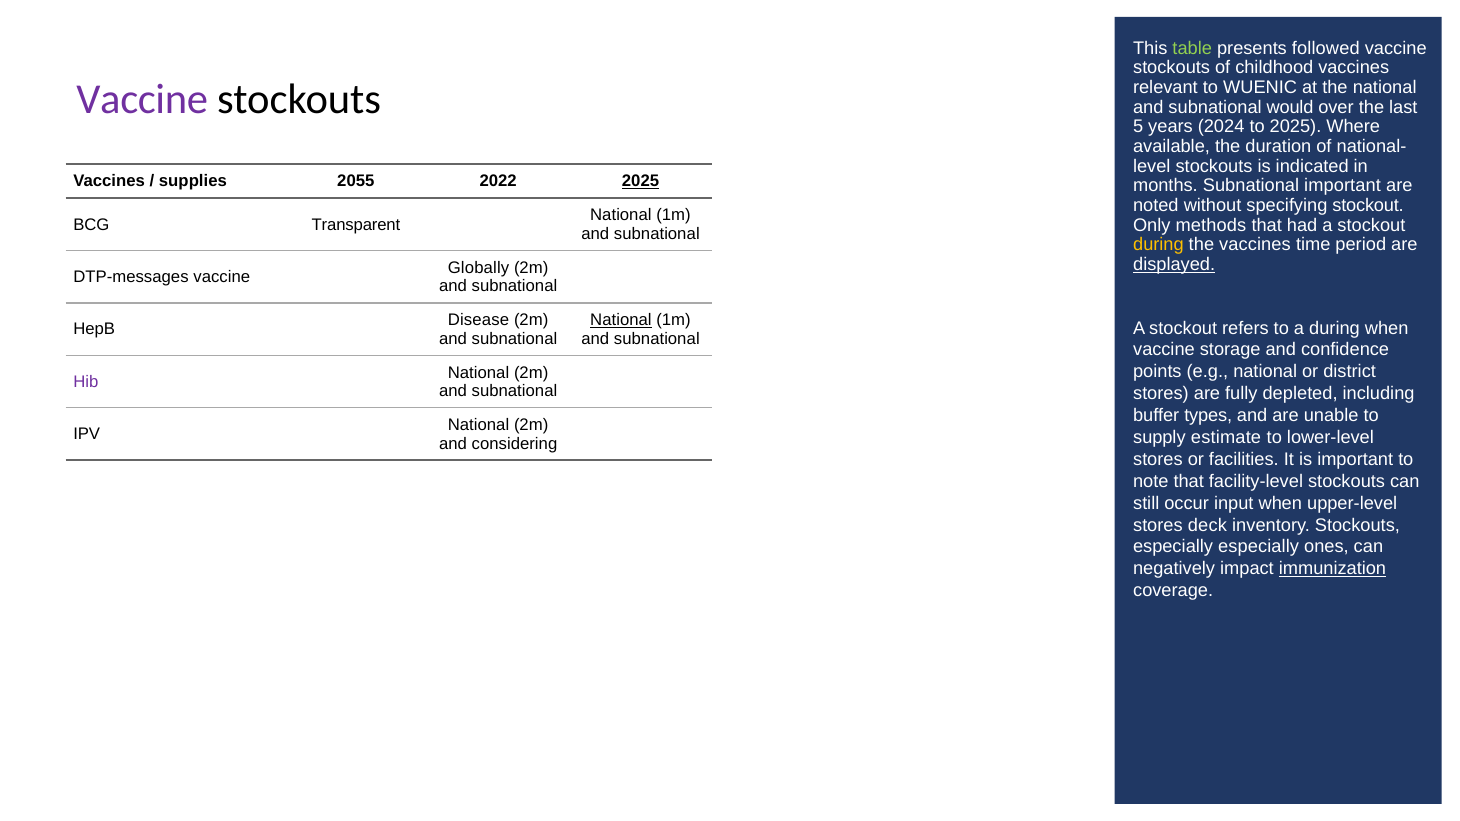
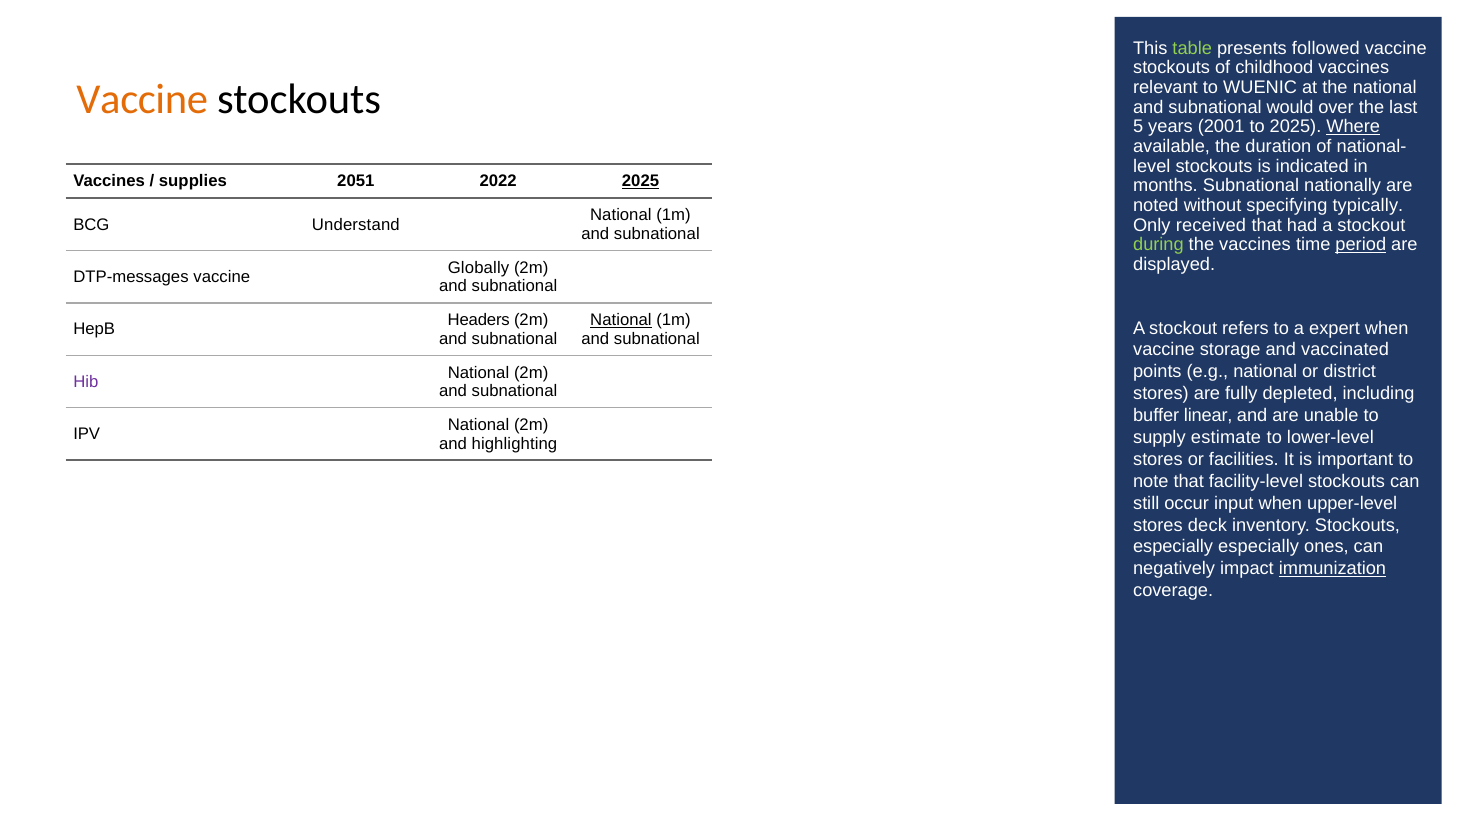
Vaccine at (142, 100) colour: purple -> orange
2024: 2024 -> 2001
Where underline: none -> present
2055: 2055 -> 2051
Subnational important: important -> nationally
specifying stockout: stockout -> typically
Transparent: Transparent -> Understand
methods: methods -> received
during at (1158, 245) colour: yellow -> light green
period underline: none -> present
displayed underline: present -> none
Disease: Disease -> Headers
a during: during -> expert
confidence: confidence -> vaccinated
types: types -> linear
considering: considering -> highlighting
